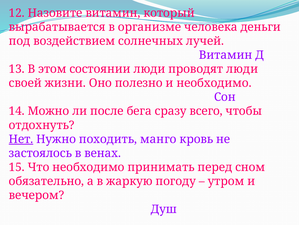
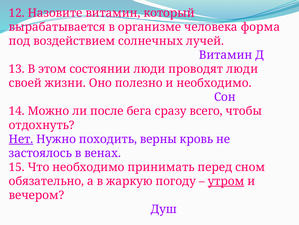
деньги: деньги -> форма
манго: манго -> верны
утром underline: none -> present
